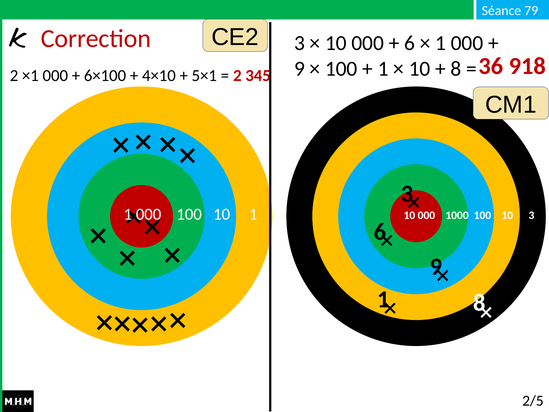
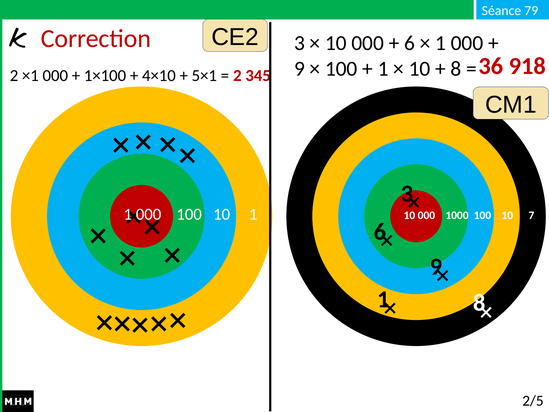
6×100: 6×100 -> 1×100
10 3: 3 -> 7
